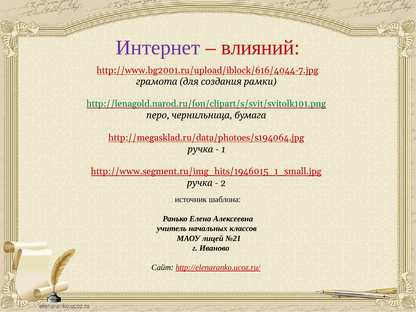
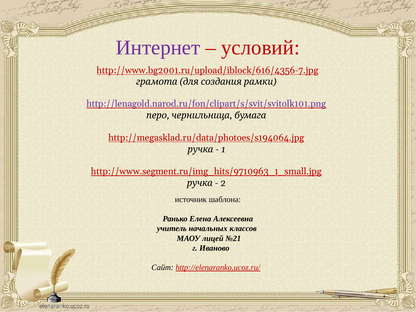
влияний: влияний -> условий
http://www.bg2001.ru/upload/iblock/616/4044-7.jpg: http://www.bg2001.ru/upload/iblock/616/4044-7.jpg -> http://www.bg2001.ru/upload/iblock/616/4356-7.jpg
http://lenagold.narod.ru/fon/clipart/s/svit/svitolk101.png colour: green -> purple
http://www.segment.ru/img_hits/1946015_1_small.jpg: http://www.segment.ru/img_hits/1946015_1_small.jpg -> http://www.segment.ru/img_hits/9710963_1_small.jpg
